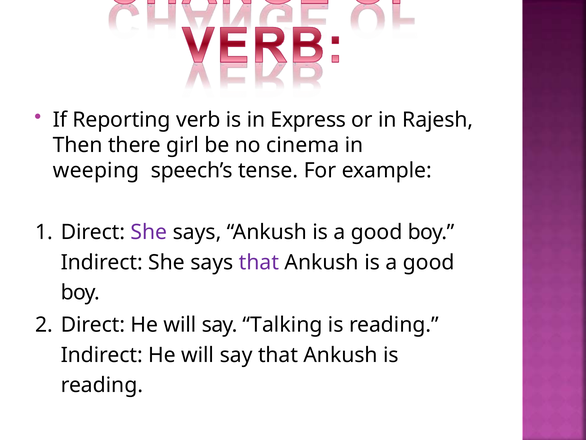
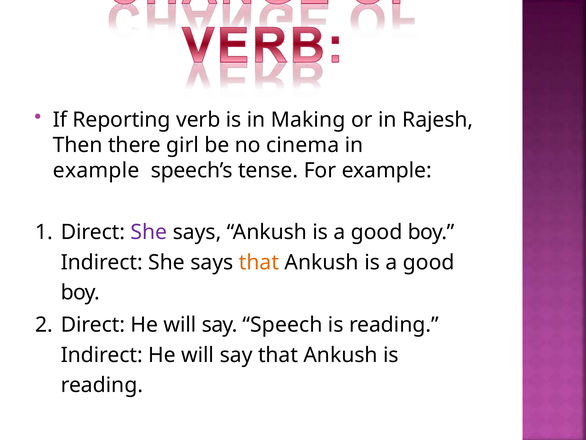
Express: Express -> Making
weeping at (96, 170): weeping -> example
that at (259, 262) colour: purple -> orange
Talking: Talking -> Speech
